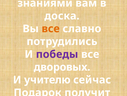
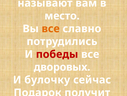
знаниями: знаниями -> называют
доска: доска -> место
победы colour: purple -> red
учителю: учителю -> булочку
